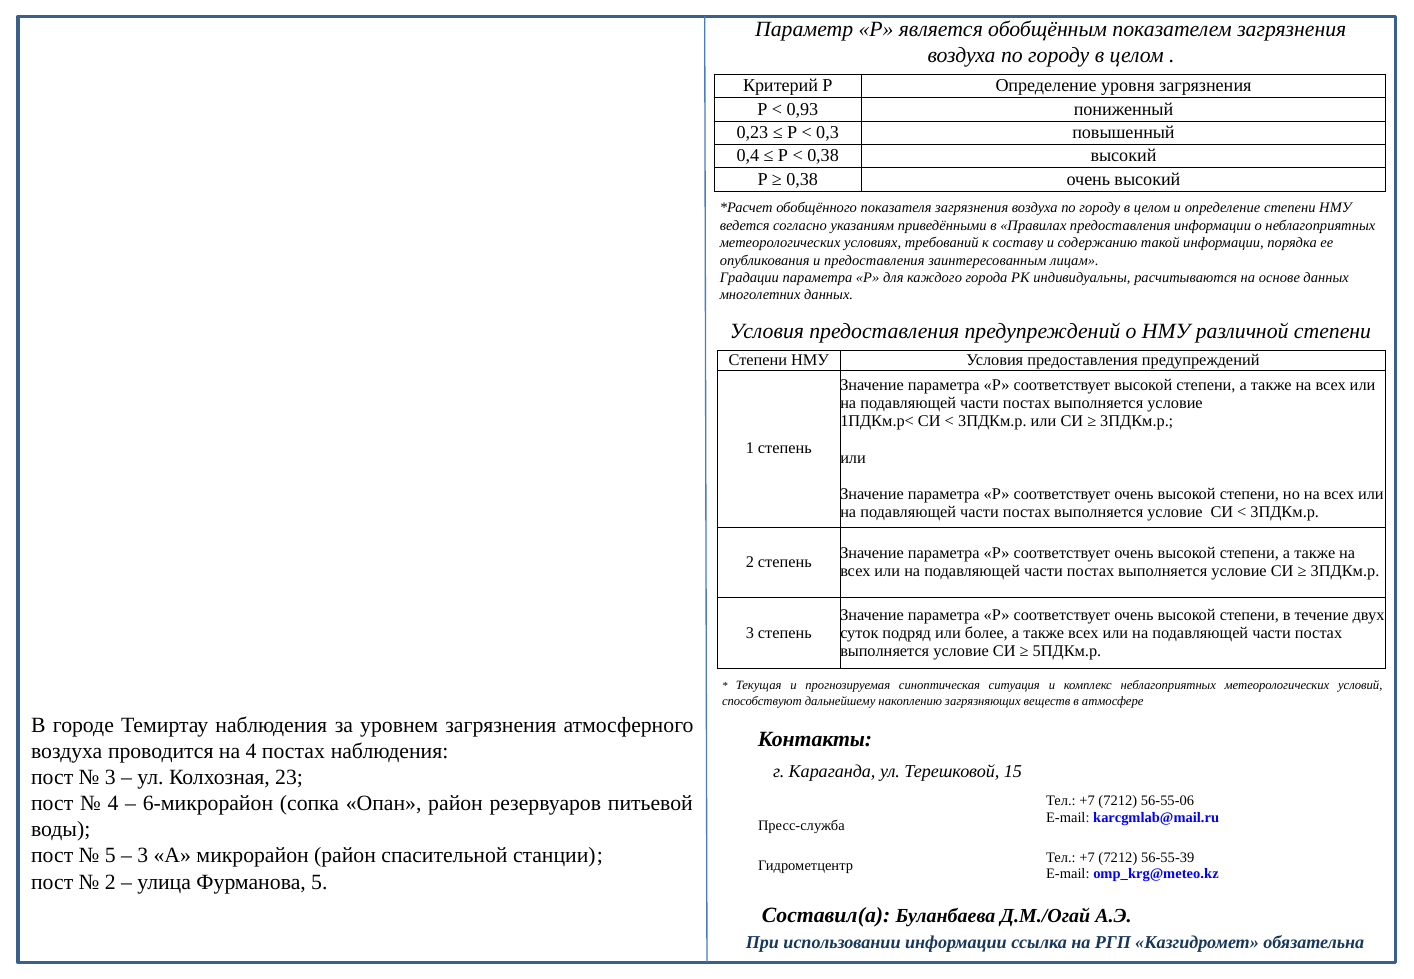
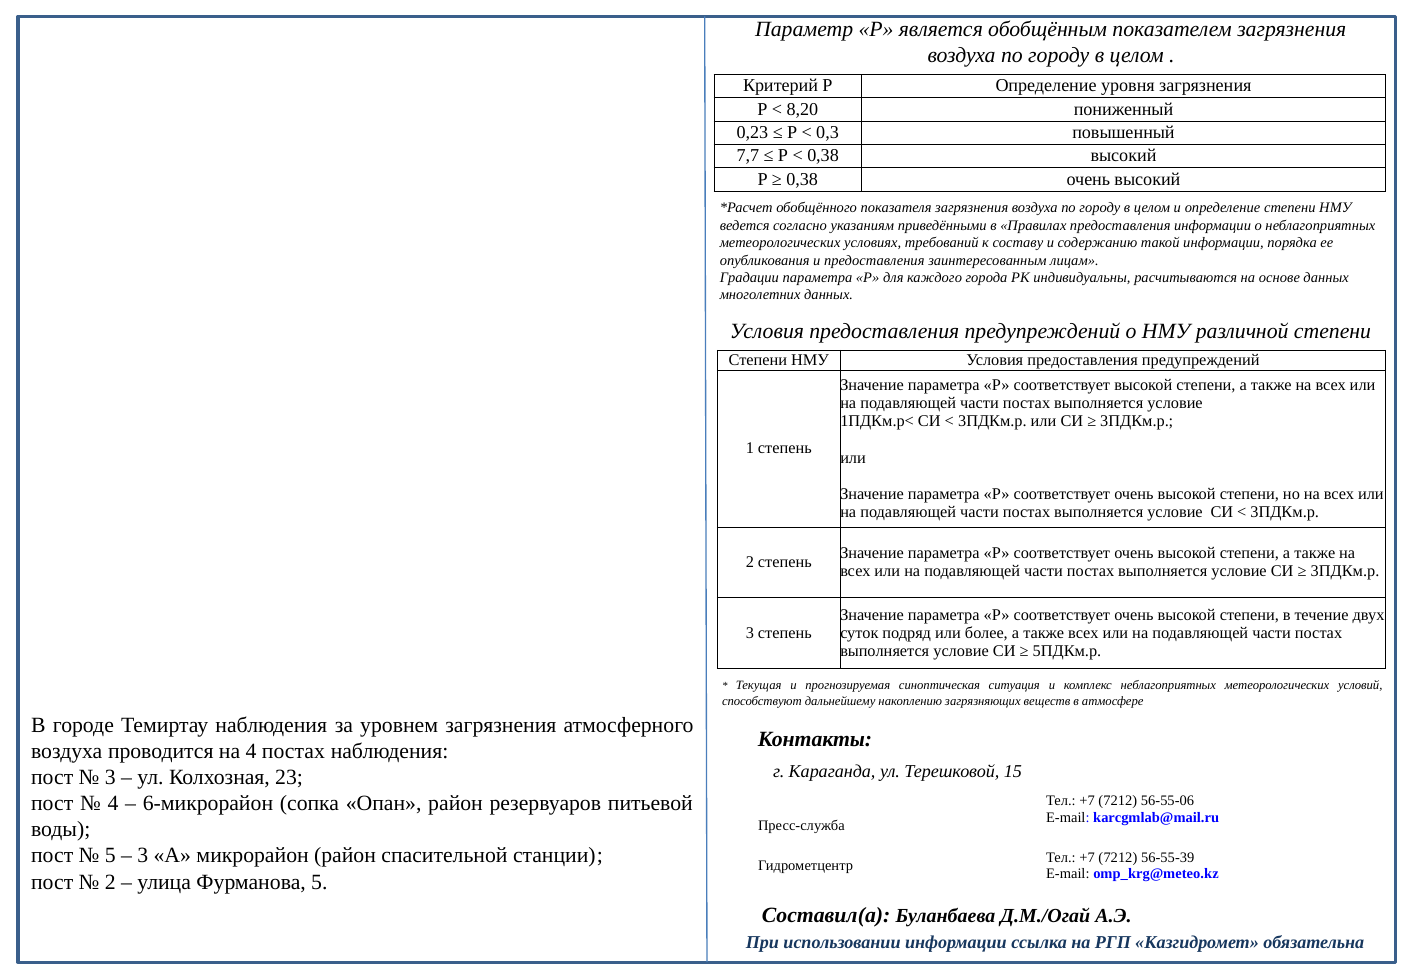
0,93: 0,93 -> 8,20
0,4: 0,4 -> 7,7
